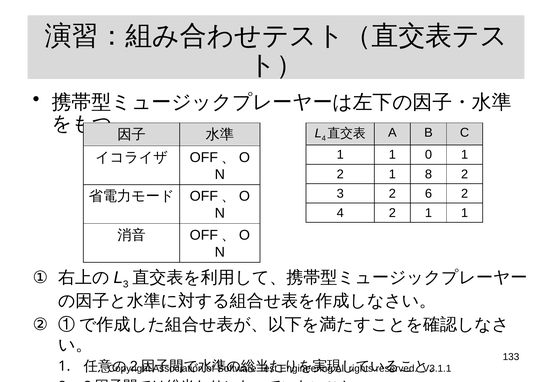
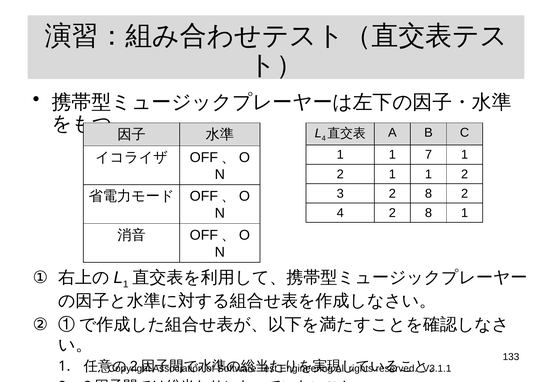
0: 0 -> 7
2 1 8: 8 -> 1
3 2 6: 6 -> 8
4 2 1: 1 -> 8
3 at (126, 284): 3 -> 1
